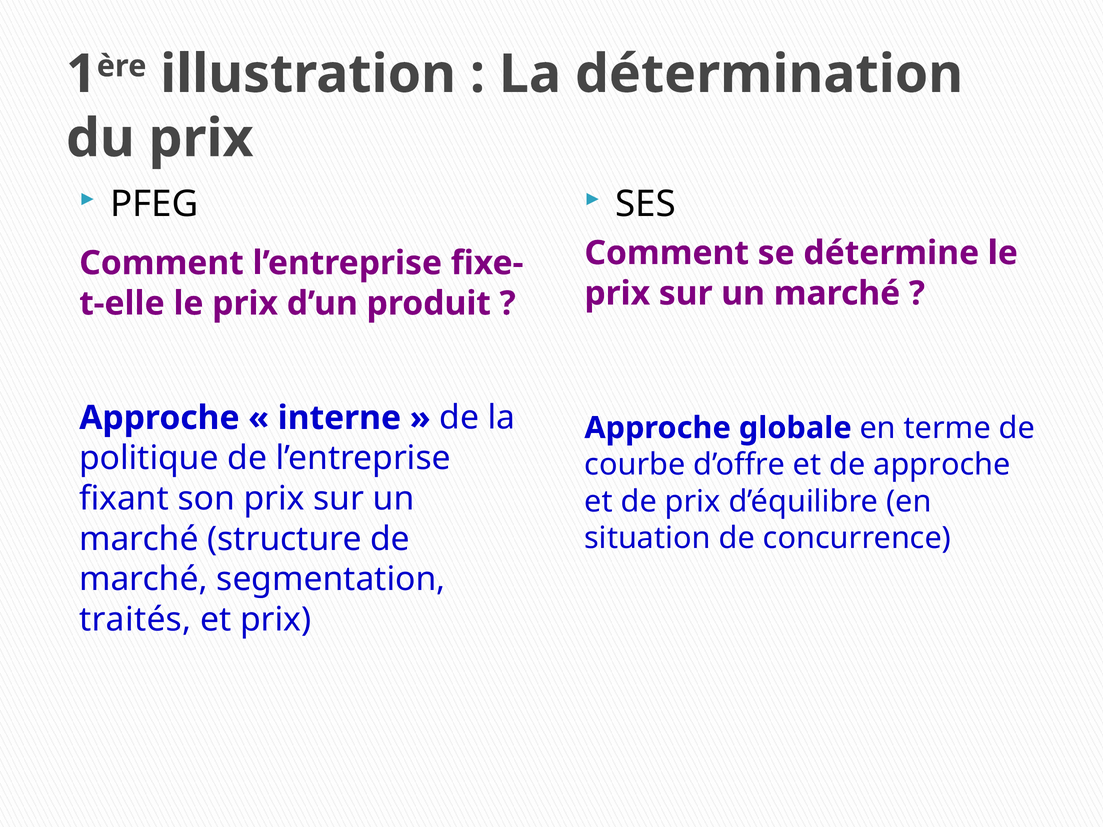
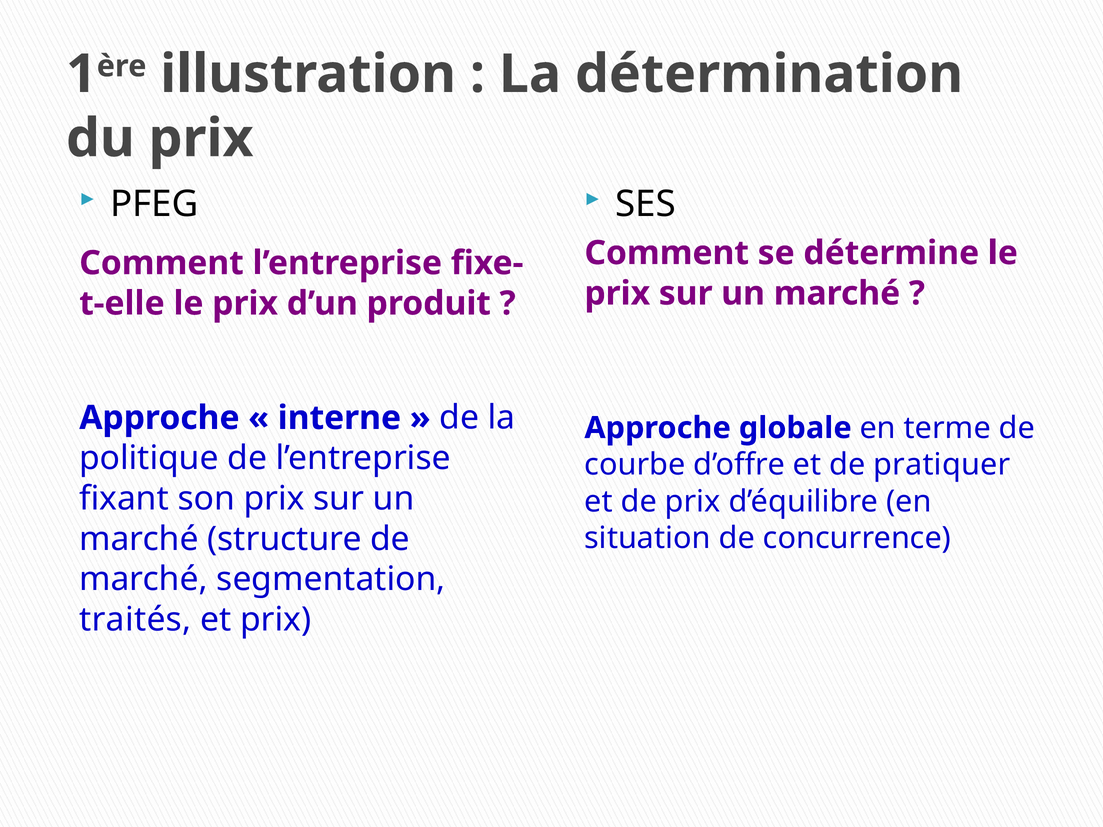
de approche: approche -> pratiquer
